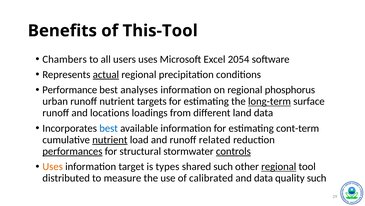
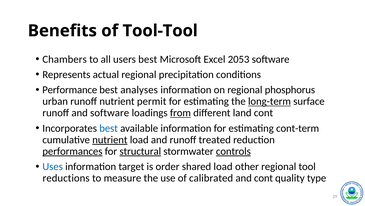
This-Tool: This-Tool -> Tool-Tool
users uses: uses -> best
2054: 2054 -> 2053
actual underline: present -> none
targets: targets -> permit
and locations: locations -> software
from underline: none -> present
land data: data -> cont
related: related -> treated
structural underline: none -> present
Uses at (53, 166) colour: orange -> blue
types: types -> order
shared such: such -> load
regional at (279, 166) underline: present -> none
distributed: distributed -> reductions
and data: data -> cont
quality such: such -> type
